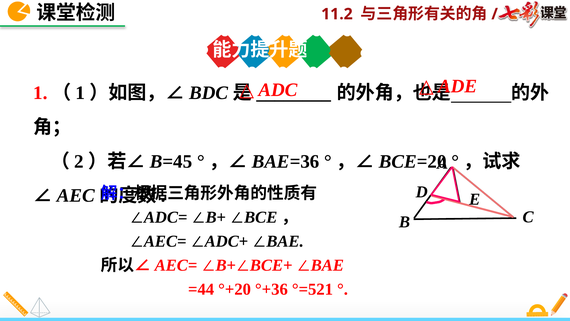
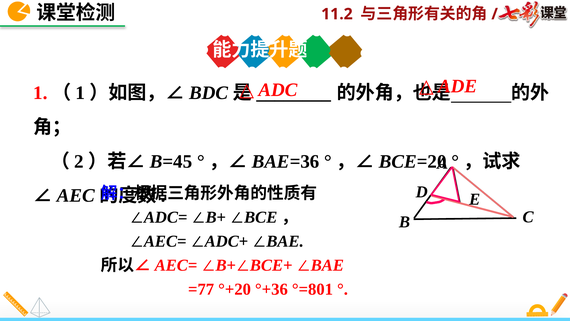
=44: =44 -> =77
°=521: °=521 -> °=801
